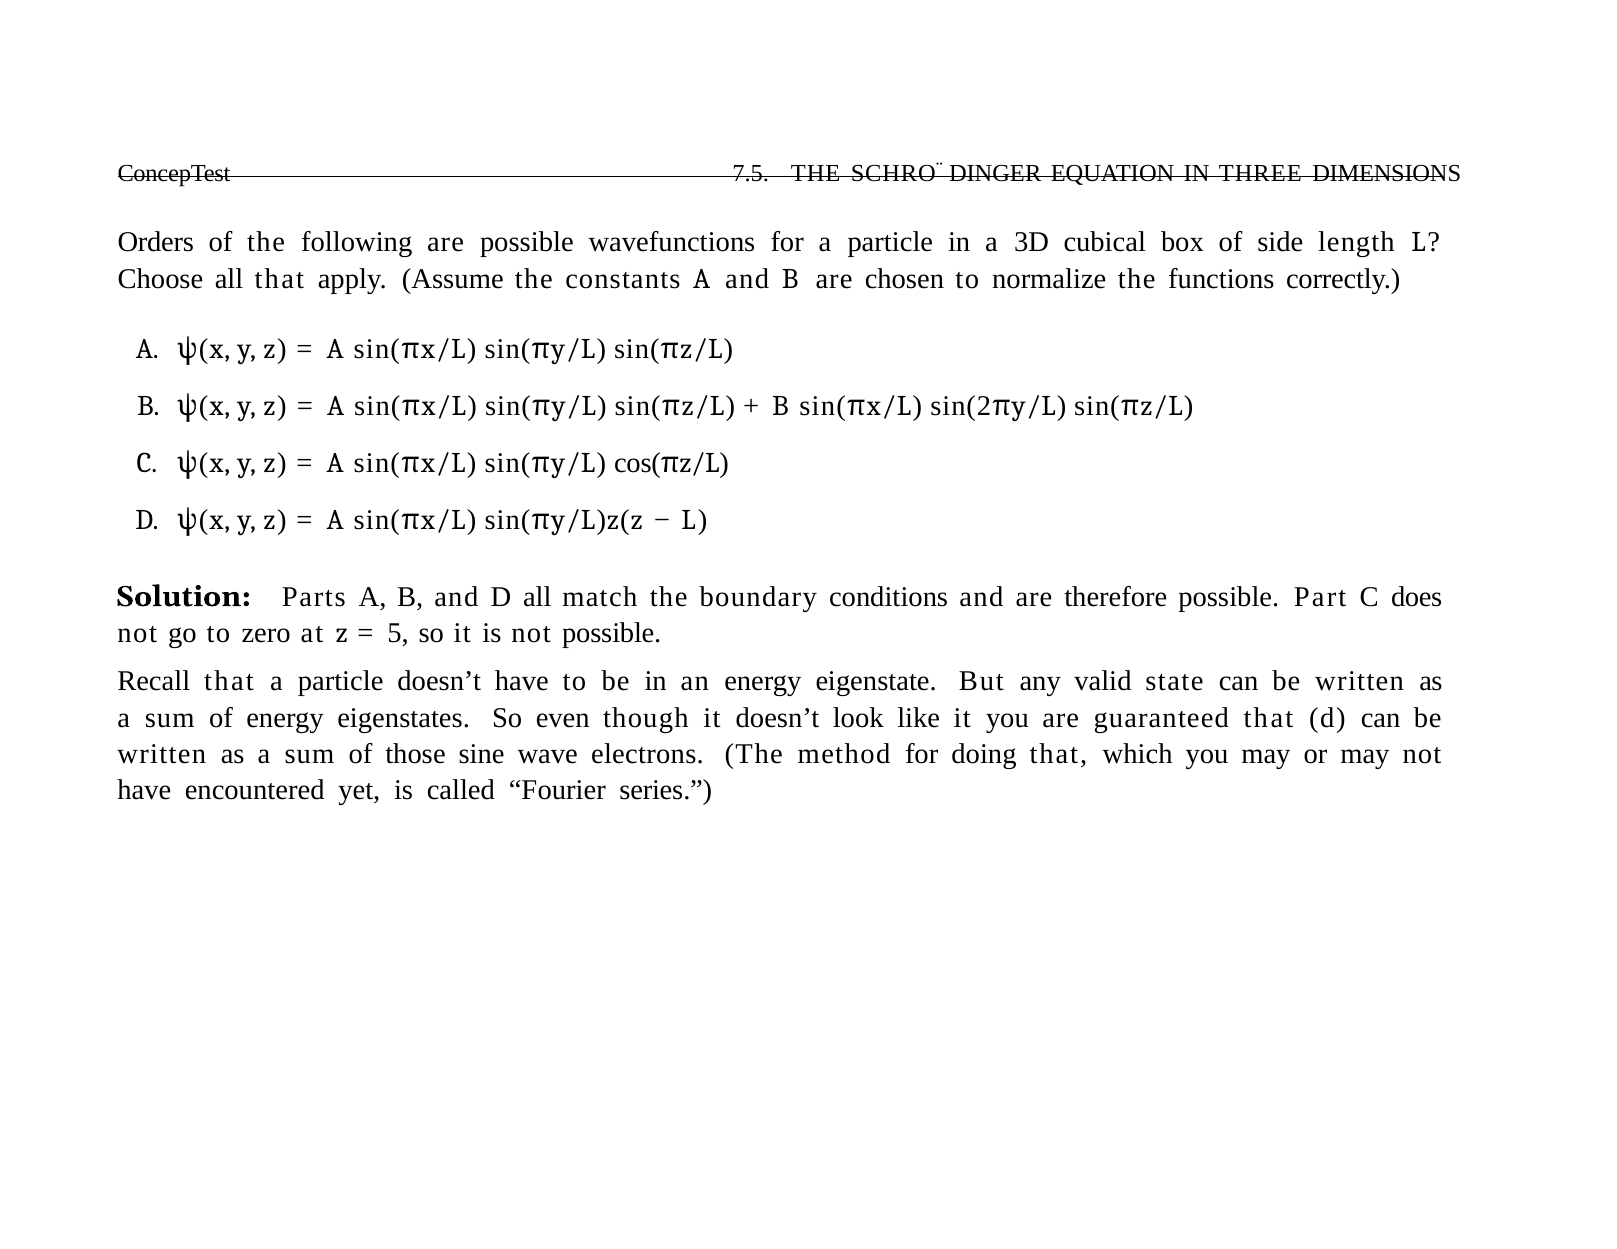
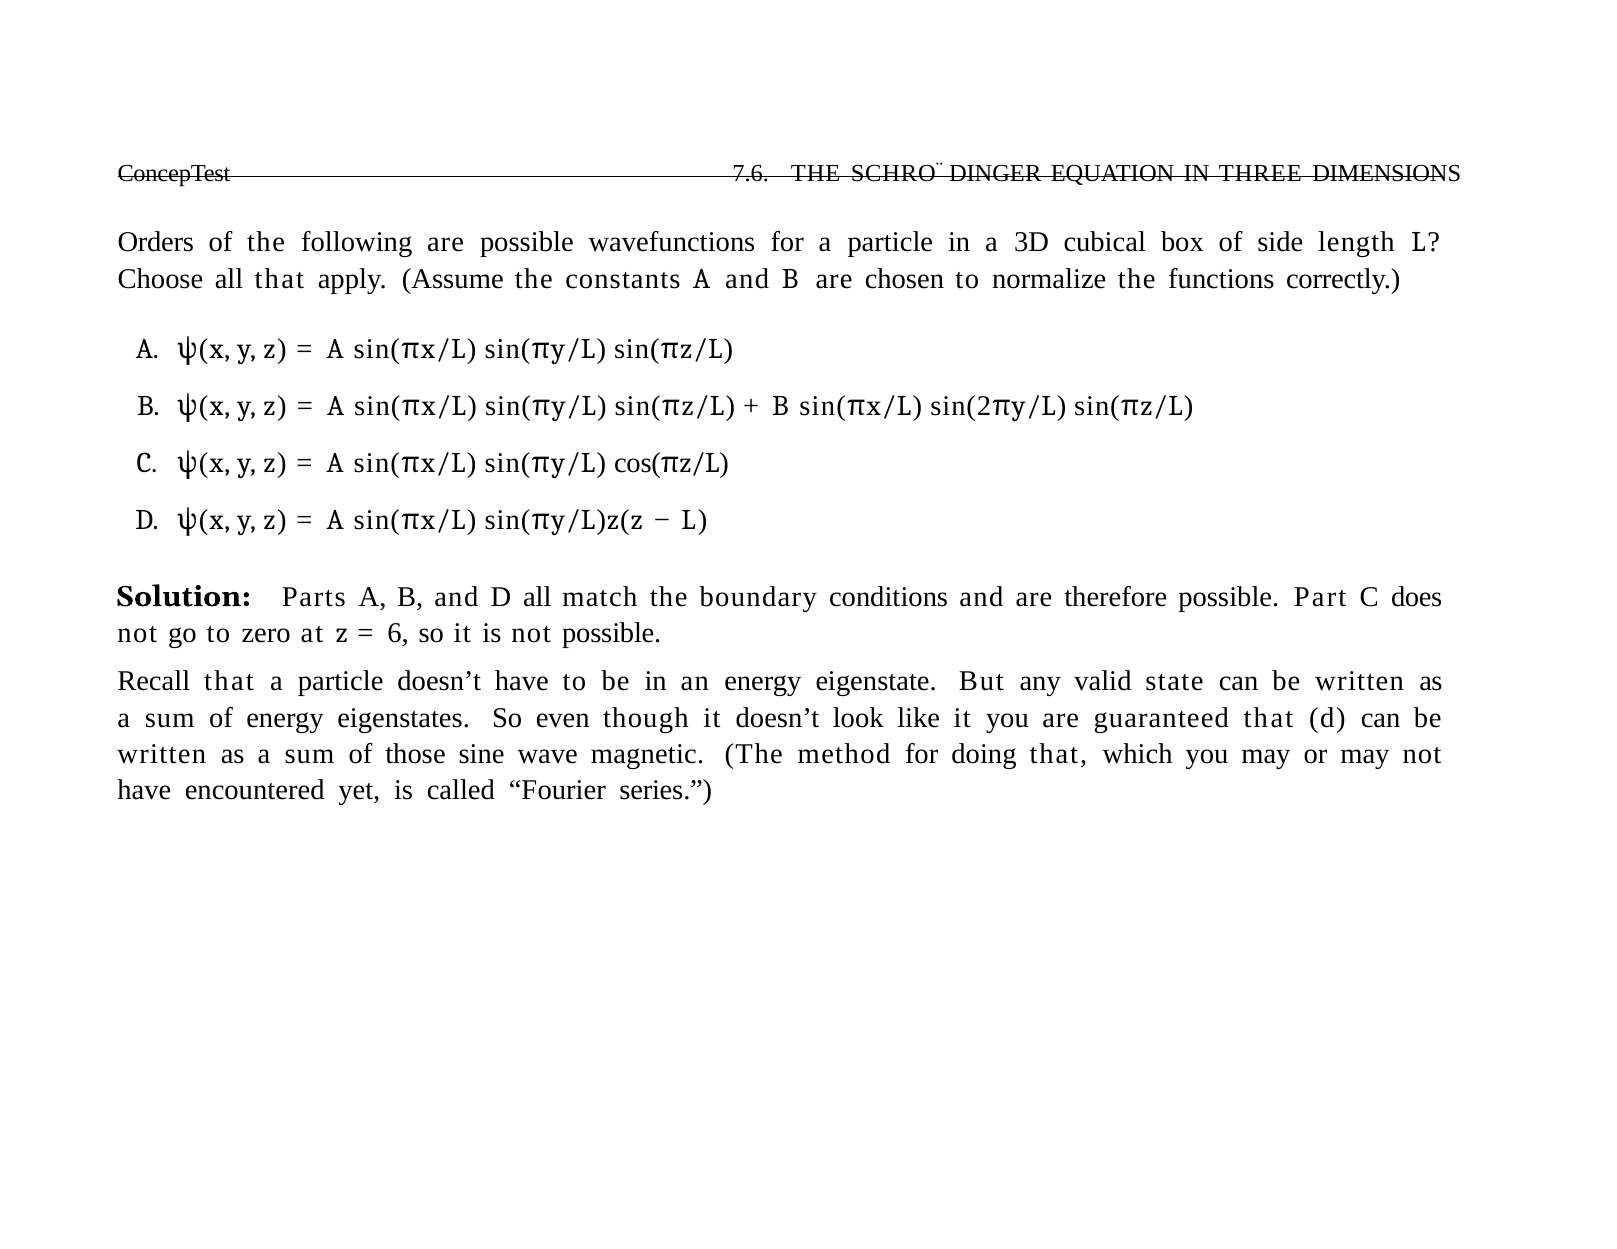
7.5: 7.5 -> 7.6
5: 5 -> 6
electrons: electrons -> magnetic
